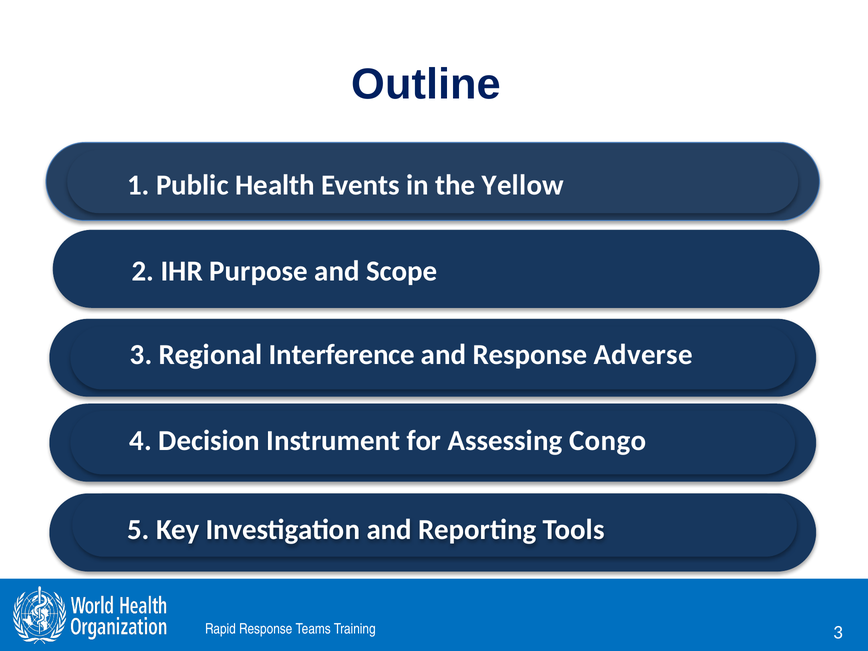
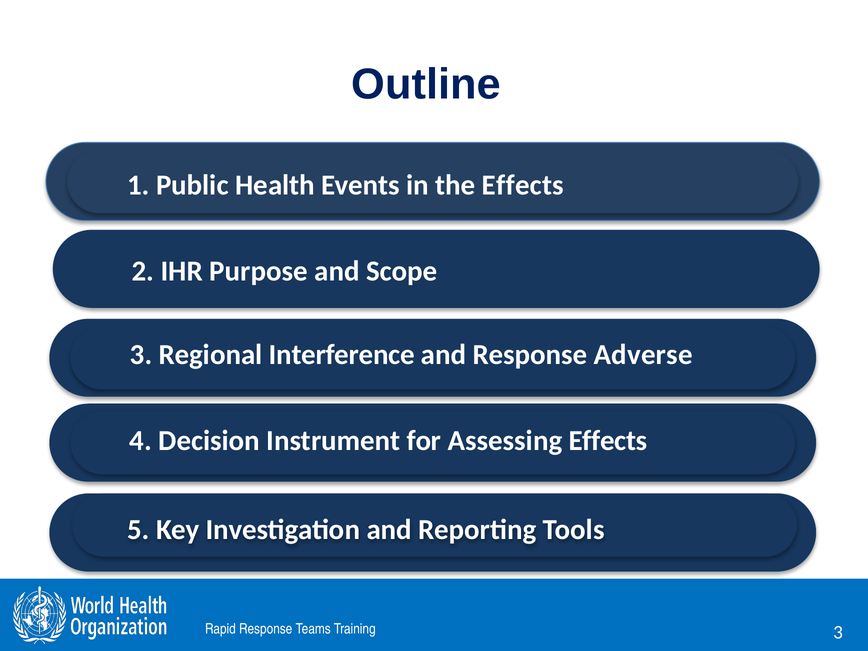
the Yellow: Yellow -> Effects
Assessing Congo: Congo -> Effects
